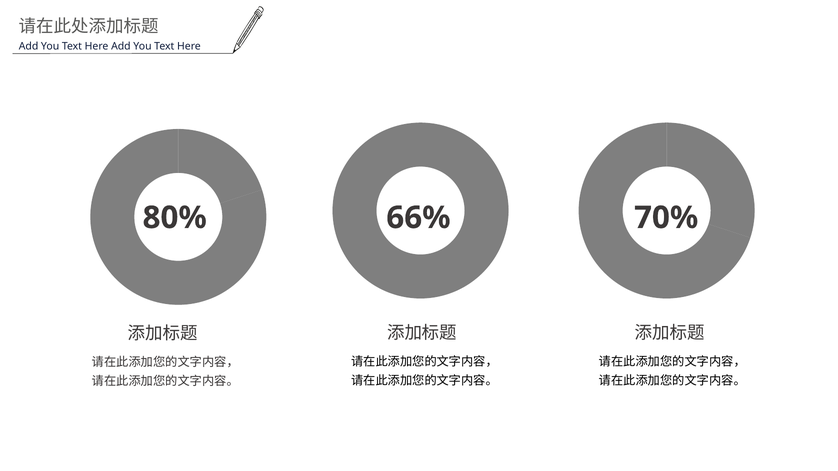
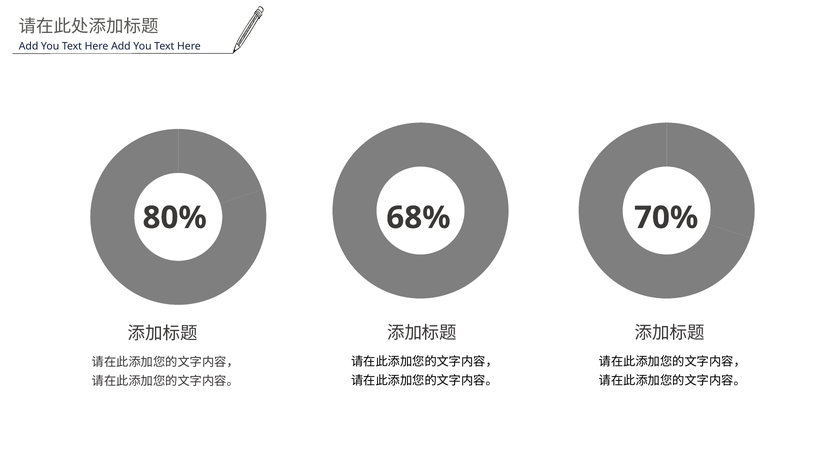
66%: 66% -> 68%
